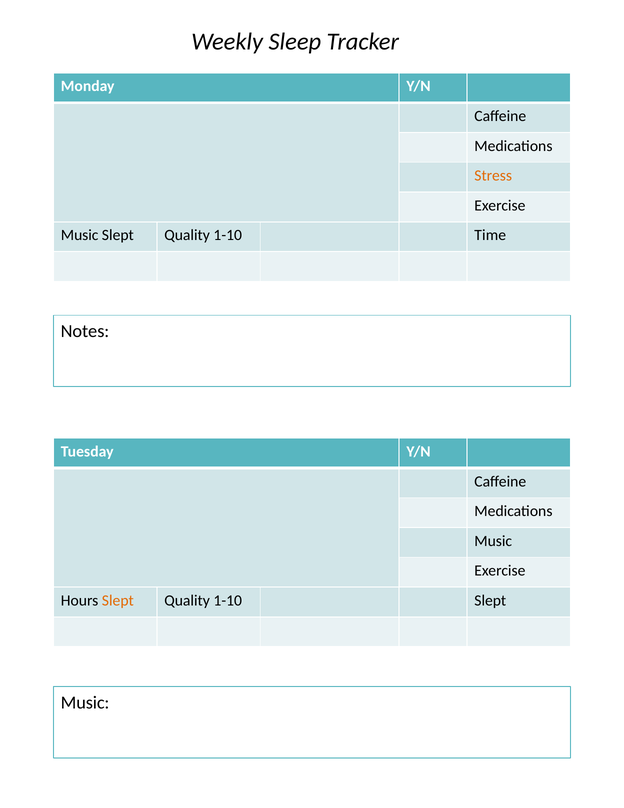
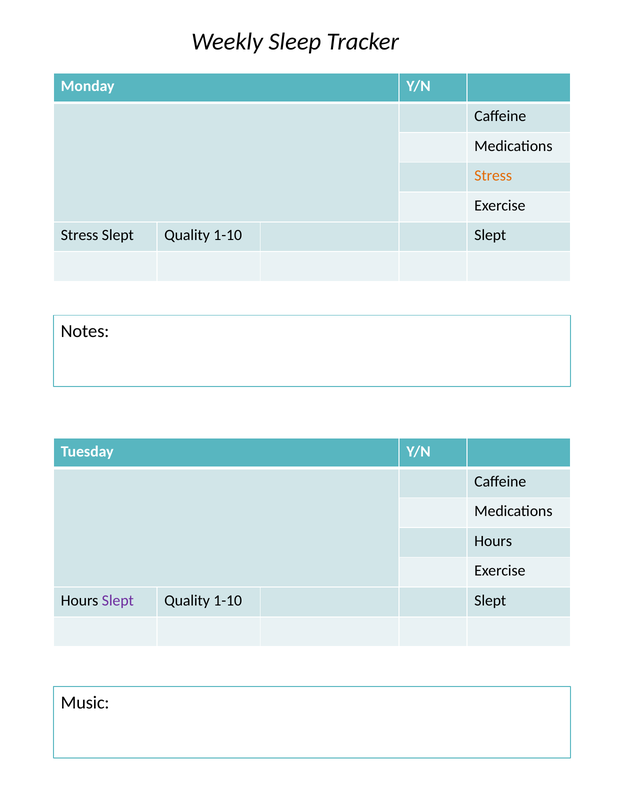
Music at (80, 235): Music -> Stress
Time at (490, 235): Time -> Slept
Music at (493, 541): Music -> Hours
Slept at (118, 600) colour: orange -> purple
